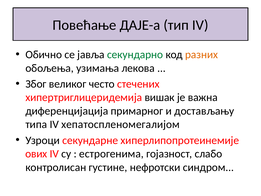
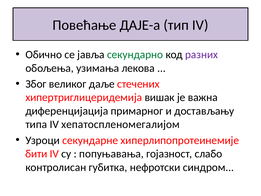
разних colour: orange -> purple
често: често -> даље
ових: ових -> бити
естрогенима: естрогенима -> попуњавања
густине: густине -> губитка
